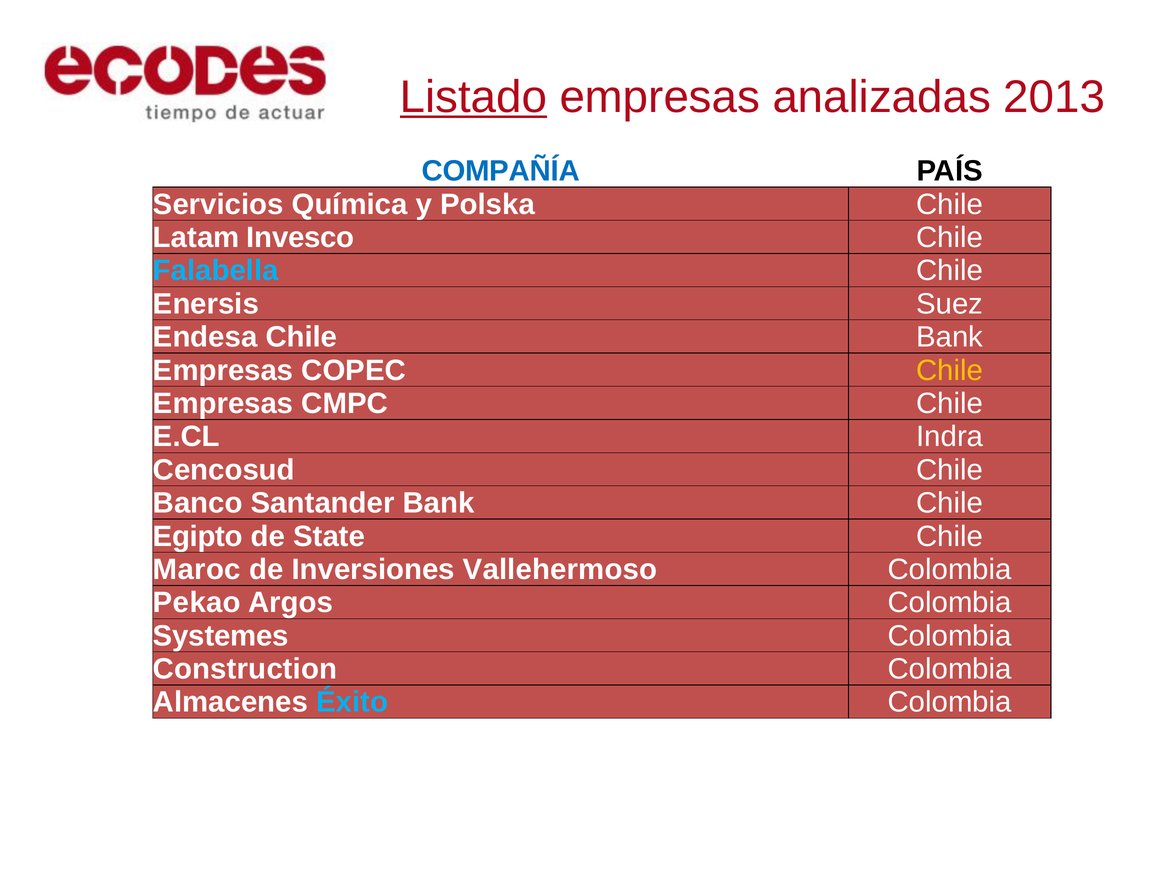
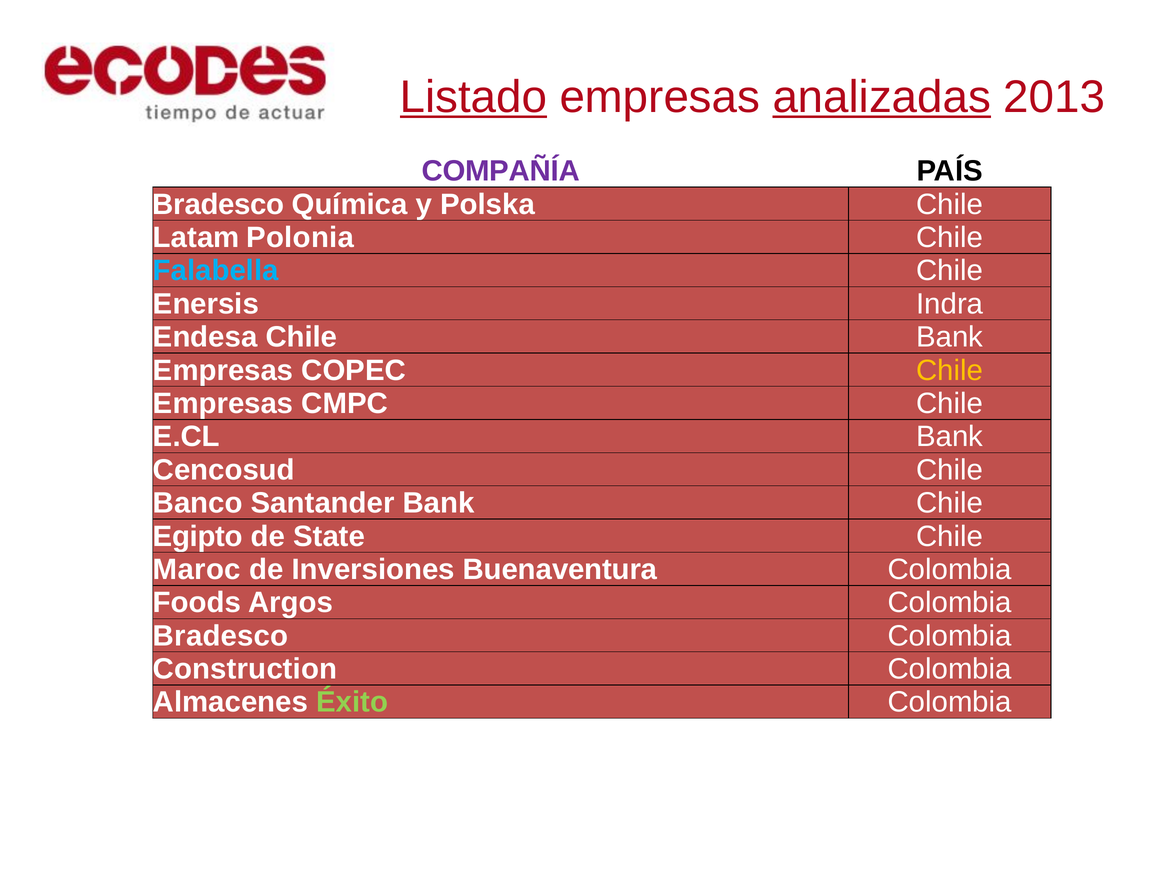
analizadas underline: none -> present
COMPAÑÍA colour: blue -> purple
Servicios at (218, 204): Servicios -> Bradesco
Invesco: Invesco -> Polonia
Suez: Suez -> Indra
E.CL Indra: Indra -> Bank
Vallehermoso: Vallehermoso -> Buenaventura
Pekao: Pekao -> Foods
Systemes at (221, 636): Systemes -> Bradesco
Éxito colour: light blue -> light green
